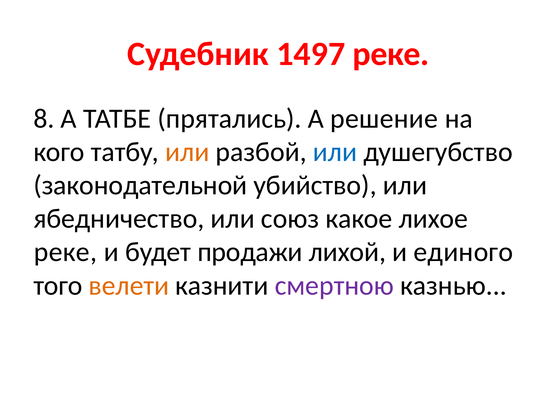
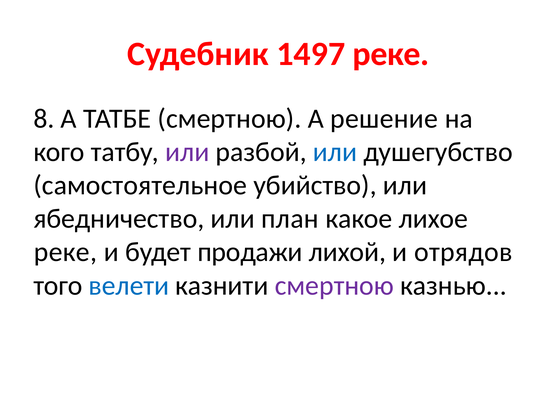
ТАТБЕ прятались: прятались -> смертною
или at (187, 152) colour: orange -> purple
законодательной: законодательной -> самостоятельное
союз: союз -> план
единого: единого -> отрядов
велети colour: orange -> blue
